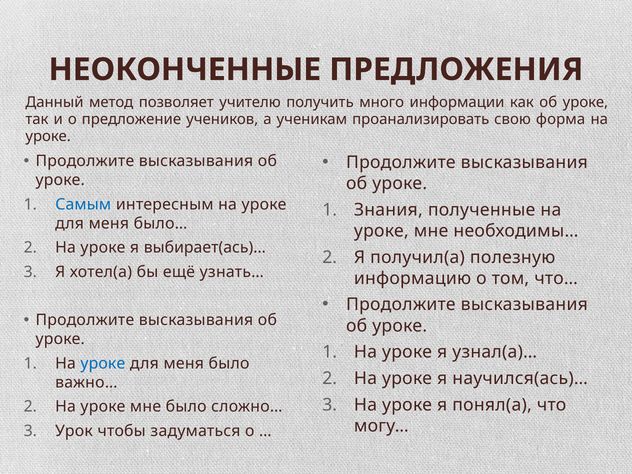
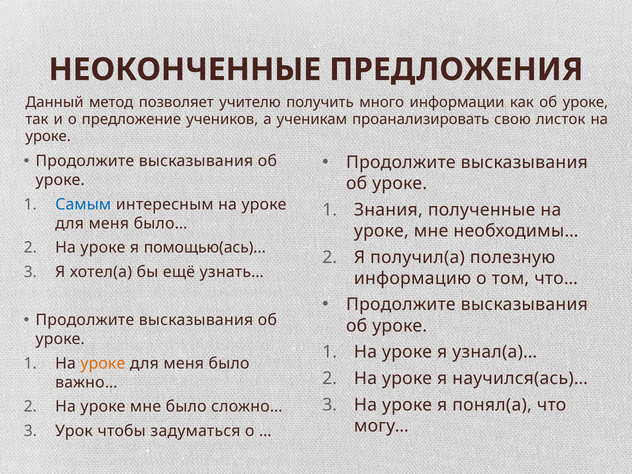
форма: форма -> листок
выбирает(ась)…: выбирает(ась)… -> помощью(ась)…
уроке at (103, 363) colour: blue -> orange
